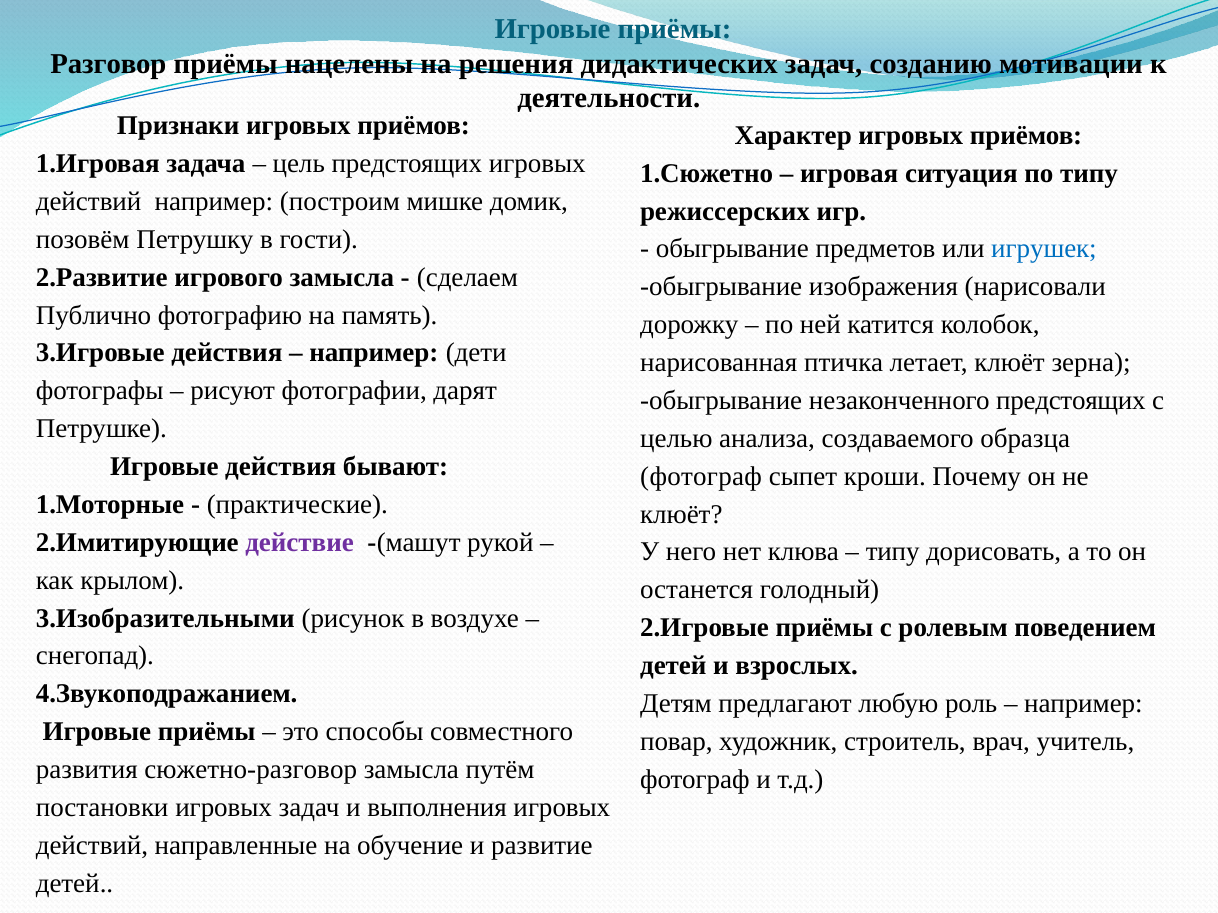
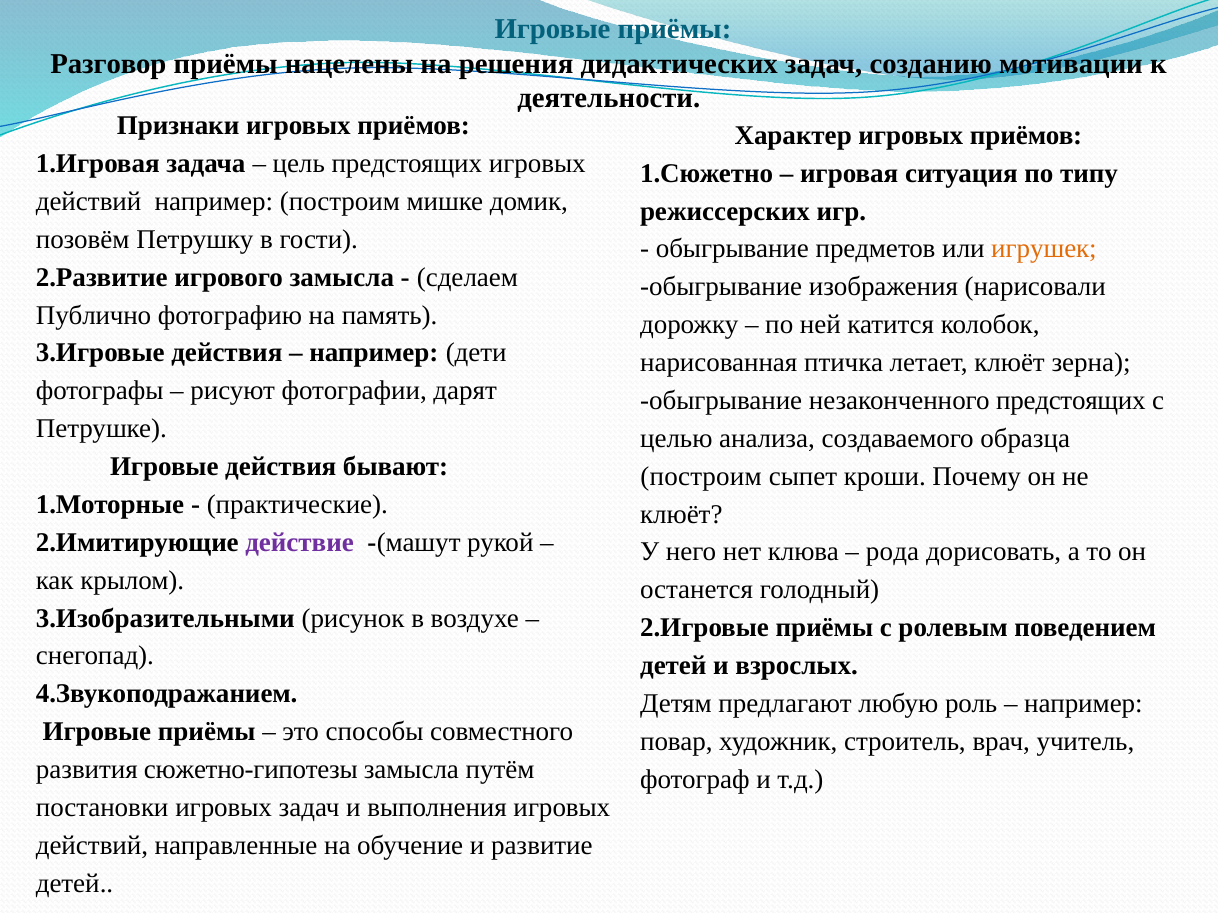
игрушек colour: blue -> orange
фотограф at (701, 477): фотограф -> построим
типу at (893, 552): типу -> рода
сюжетно-разговор: сюжетно-разговор -> сюжетно-гипотезы
